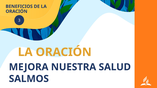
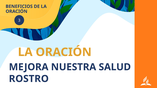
SALMOS: SALMOS -> ROSTRO
